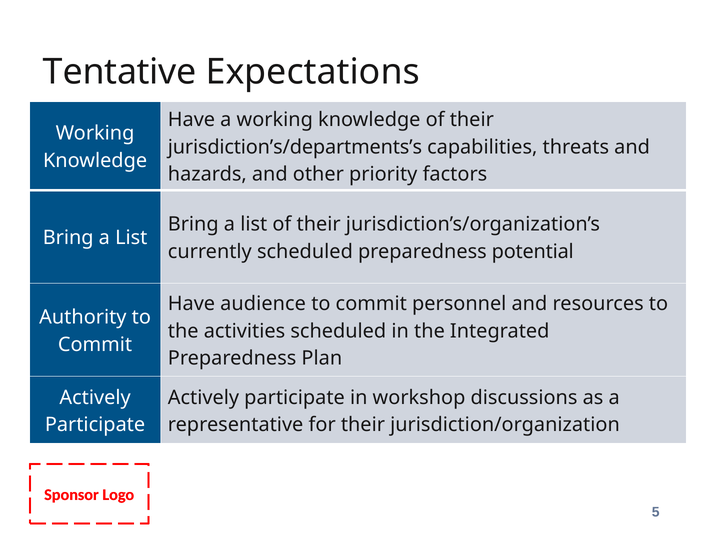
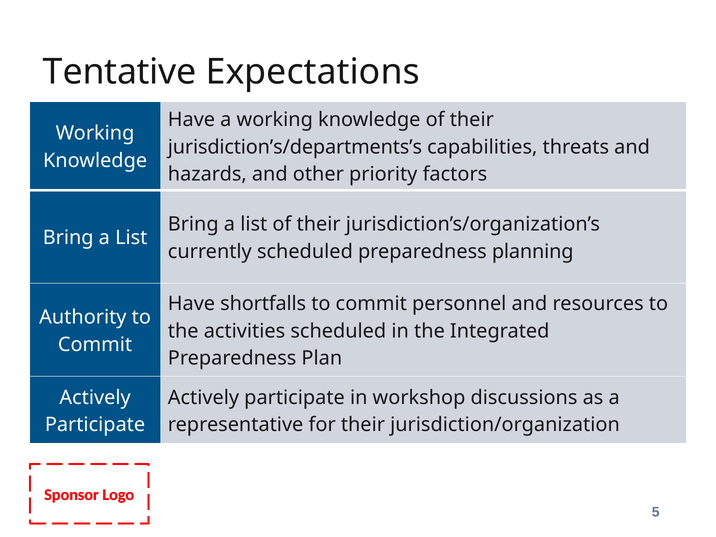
potential: potential -> planning
audience: audience -> shortfalls
